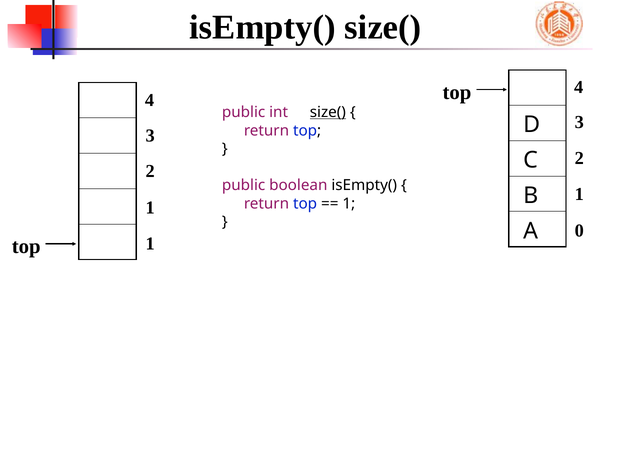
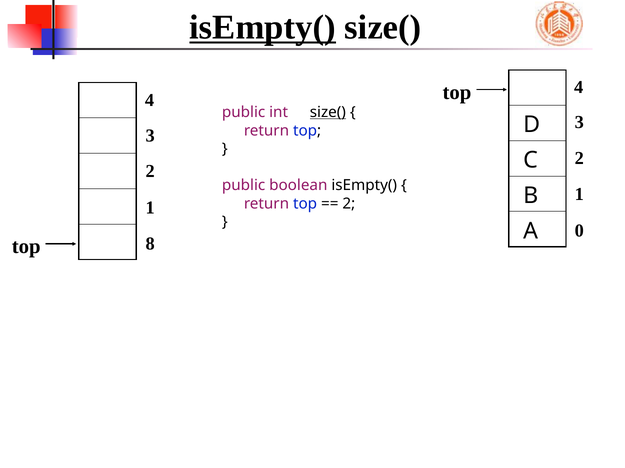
isEmpty( at (263, 28) underline: none -> present
1 at (349, 204): 1 -> 2
top 1: 1 -> 8
